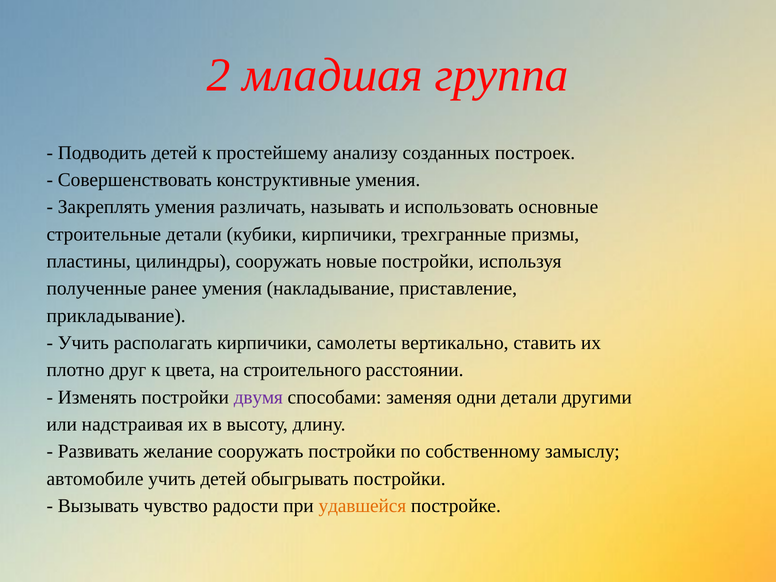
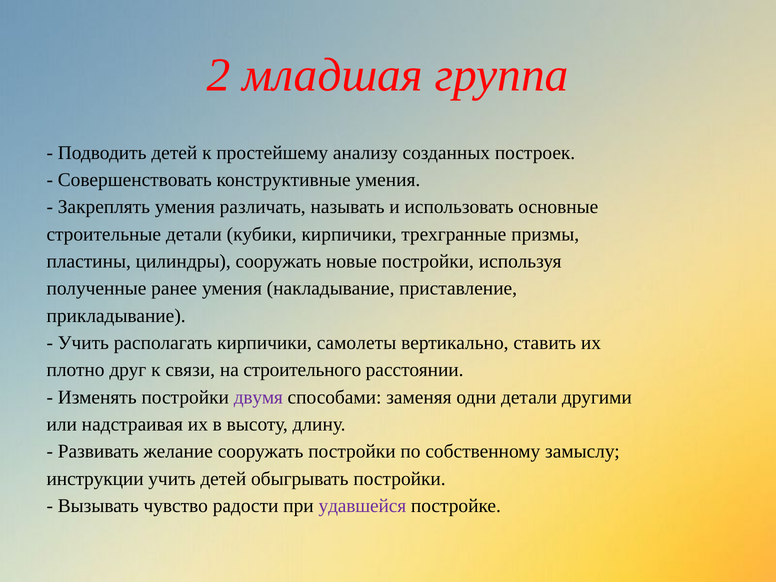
цвета: цвета -> связи
автомобиле: автомобиле -> инструкции
удавшейся colour: orange -> purple
